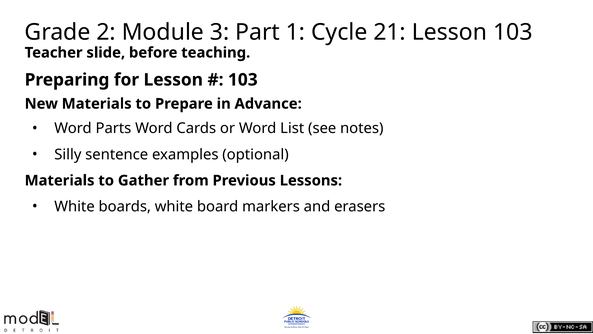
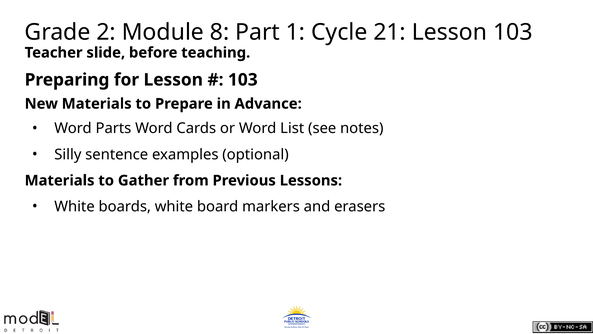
3: 3 -> 8
